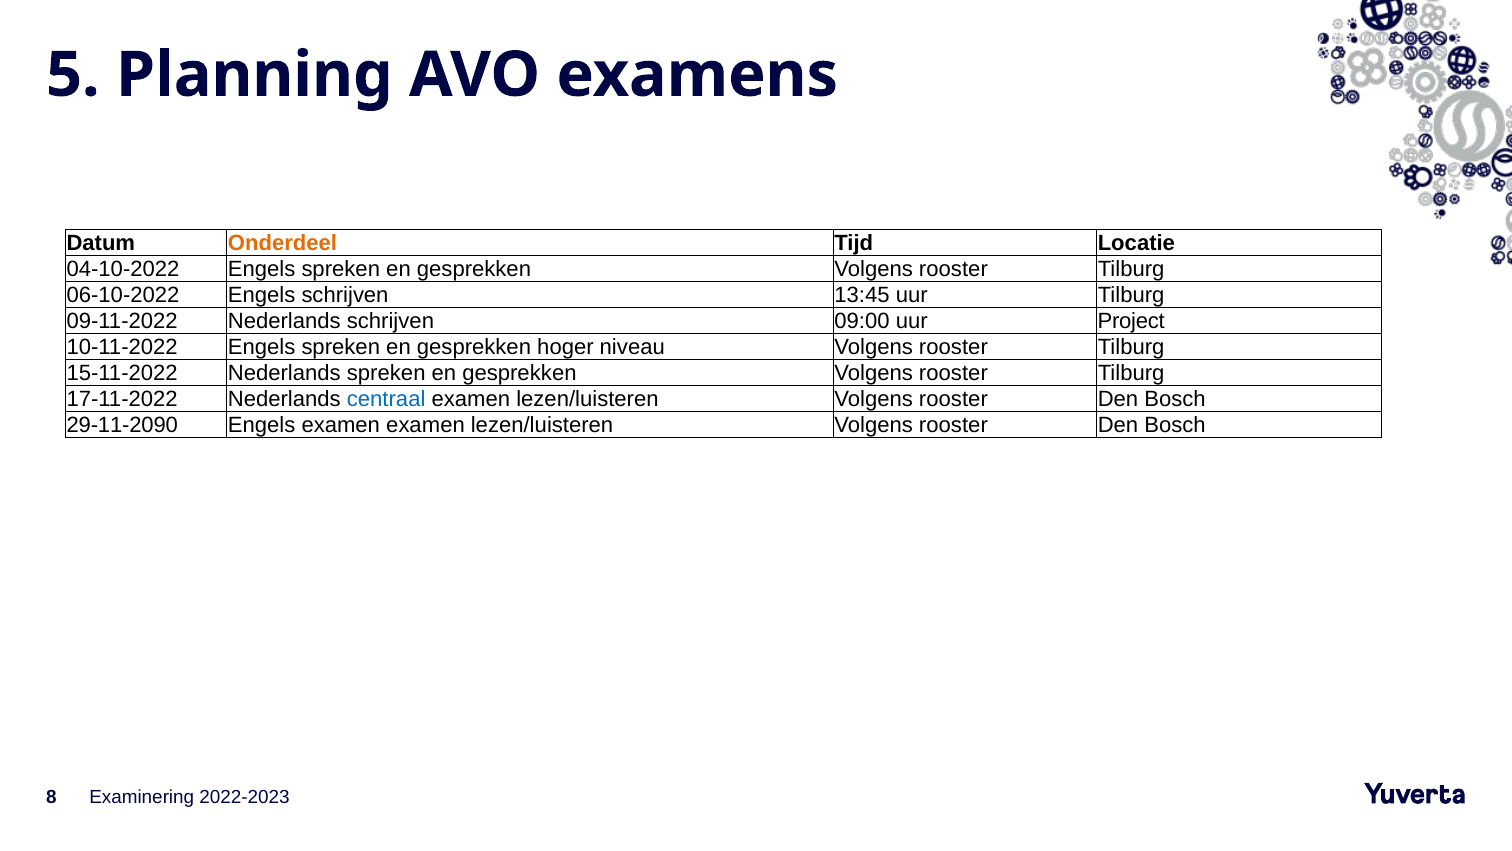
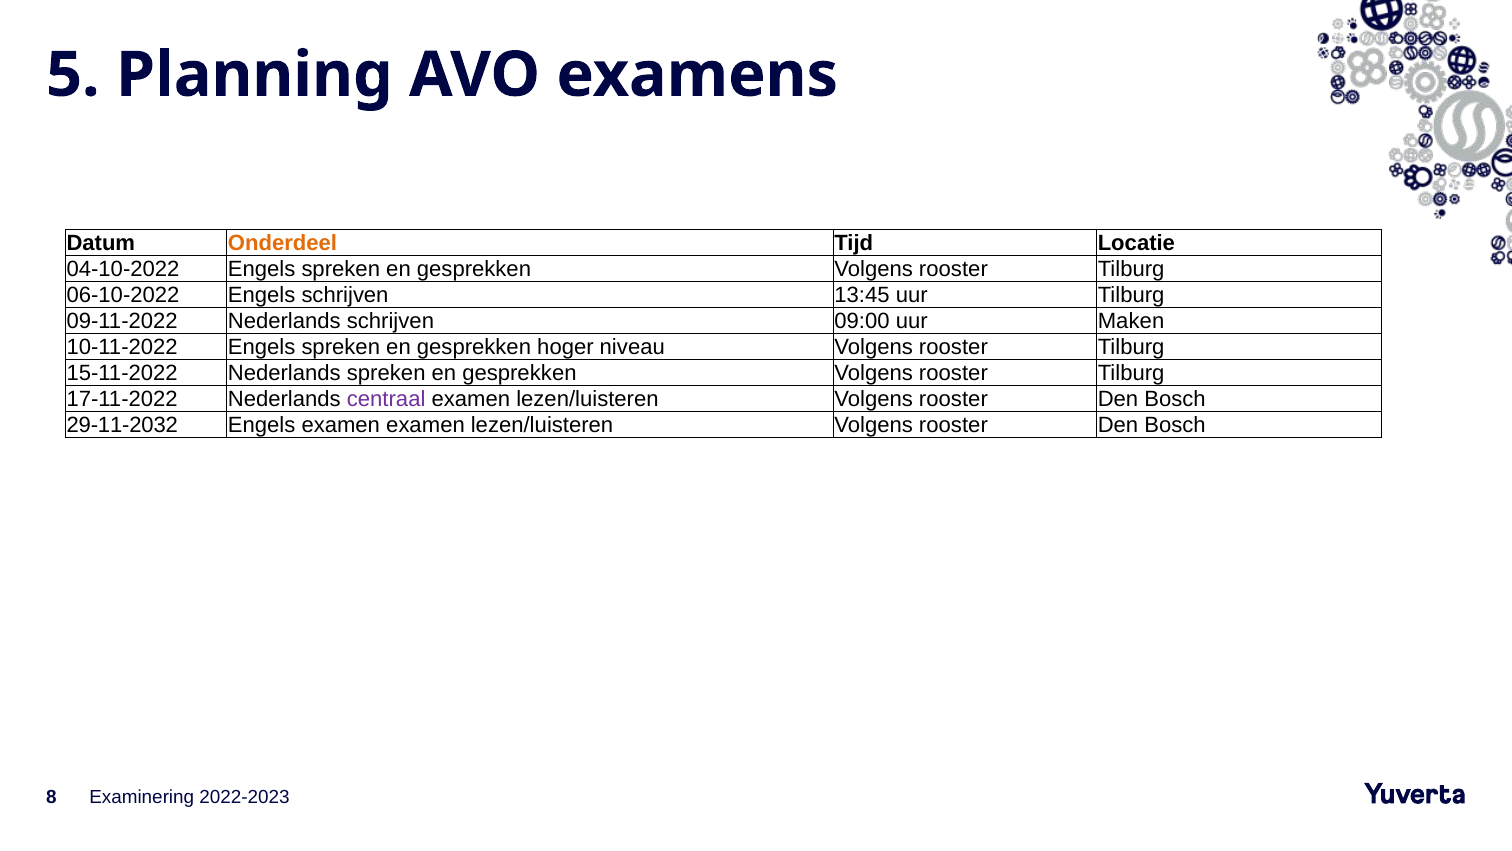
Project: Project -> Maken
centraal colour: blue -> purple
29-11-2090: 29-11-2090 -> 29-11-2032
